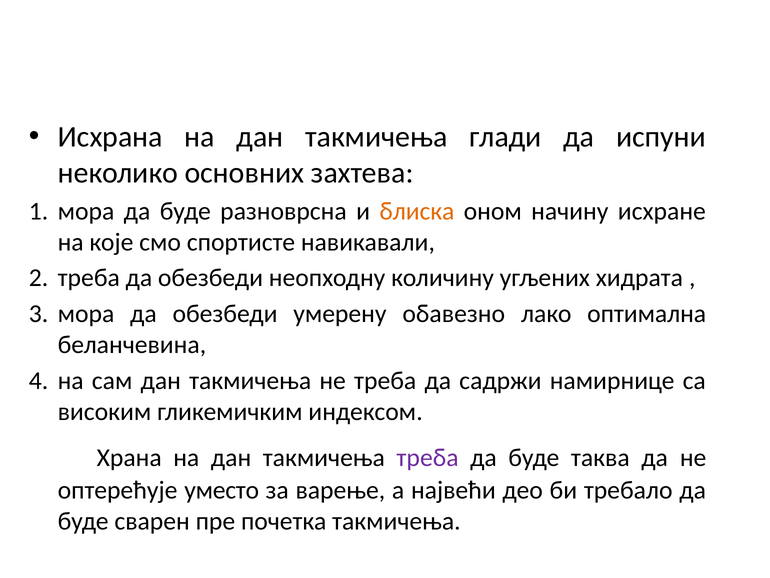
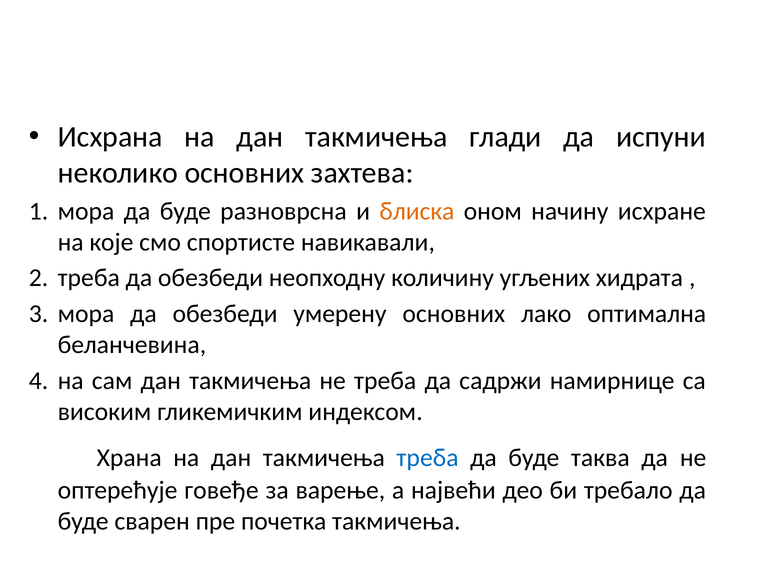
умерену обавезно: обавезно -> основних
треба at (428, 457) colour: purple -> blue
уместо: уместо -> говеђе
